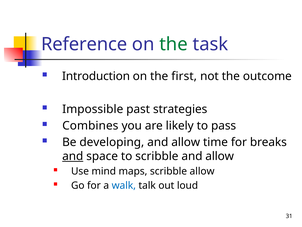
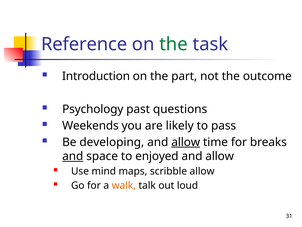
first: first -> part
Impossible: Impossible -> Psychology
strategies: strategies -> questions
Combines: Combines -> Weekends
allow at (186, 142) underline: none -> present
to scribble: scribble -> enjoyed
walk colour: blue -> orange
